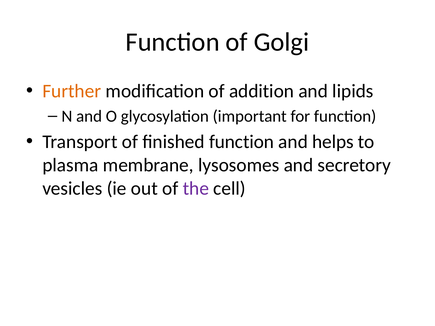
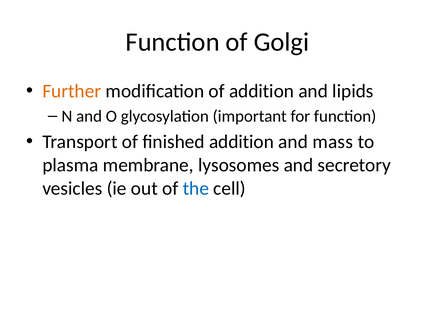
finished function: function -> addition
helps: helps -> mass
the colour: purple -> blue
